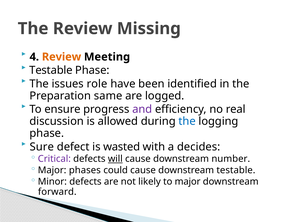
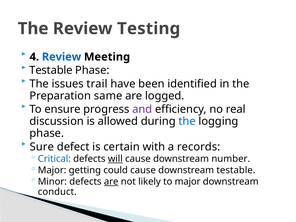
Missing: Missing -> Testing
Review at (62, 57) colour: orange -> blue
role: role -> trail
wasted: wasted -> certain
decides: decides -> records
Critical colour: purple -> blue
phases: phases -> getting
are at (111, 182) underline: none -> present
forward: forward -> conduct
